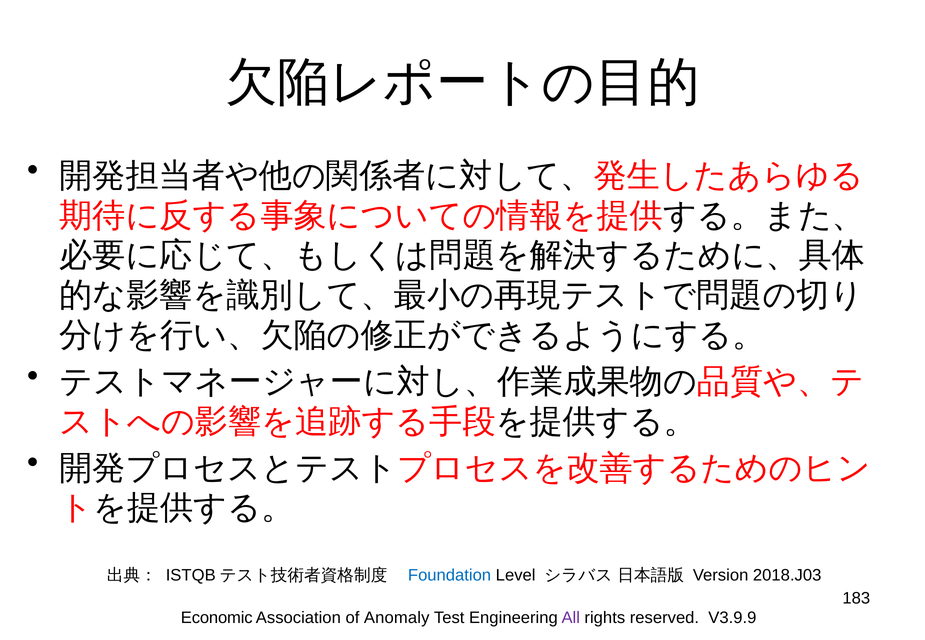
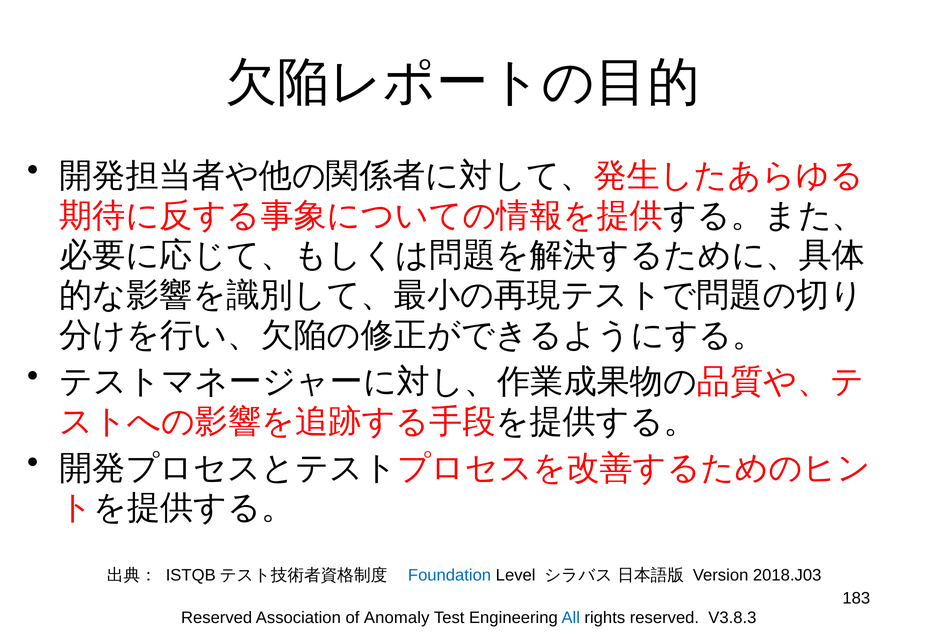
Economic at (217, 618): Economic -> Reserved
All colour: purple -> blue
V3.9.9: V3.9.9 -> V3.8.3
